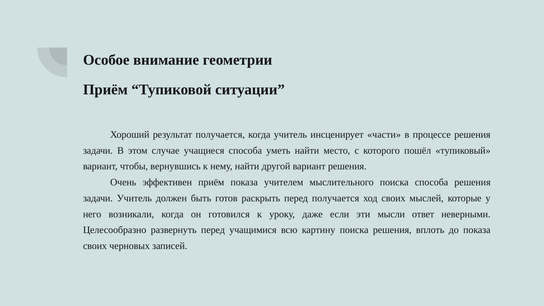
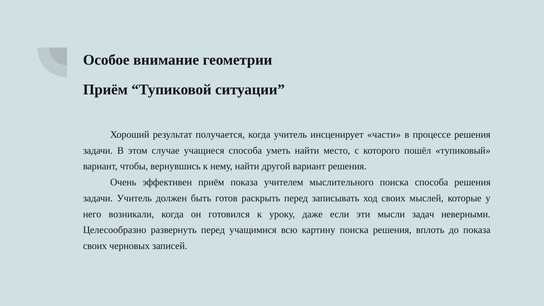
перед получается: получается -> записывать
ответ: ответ -> задач
